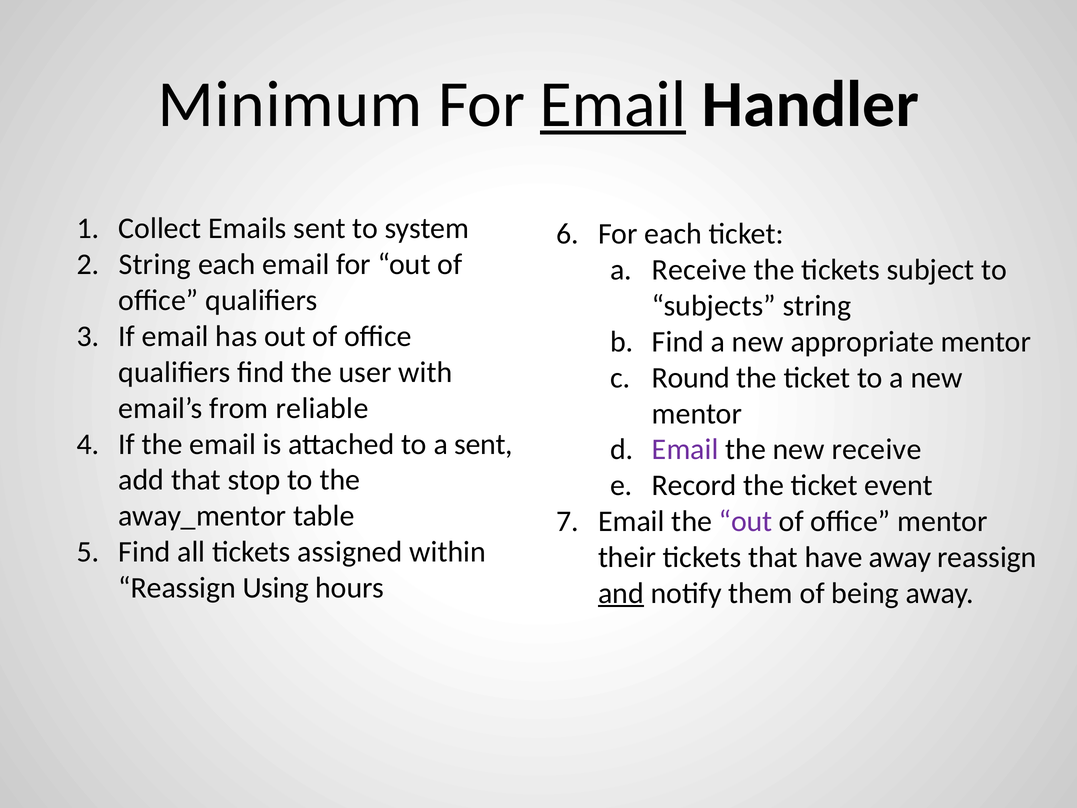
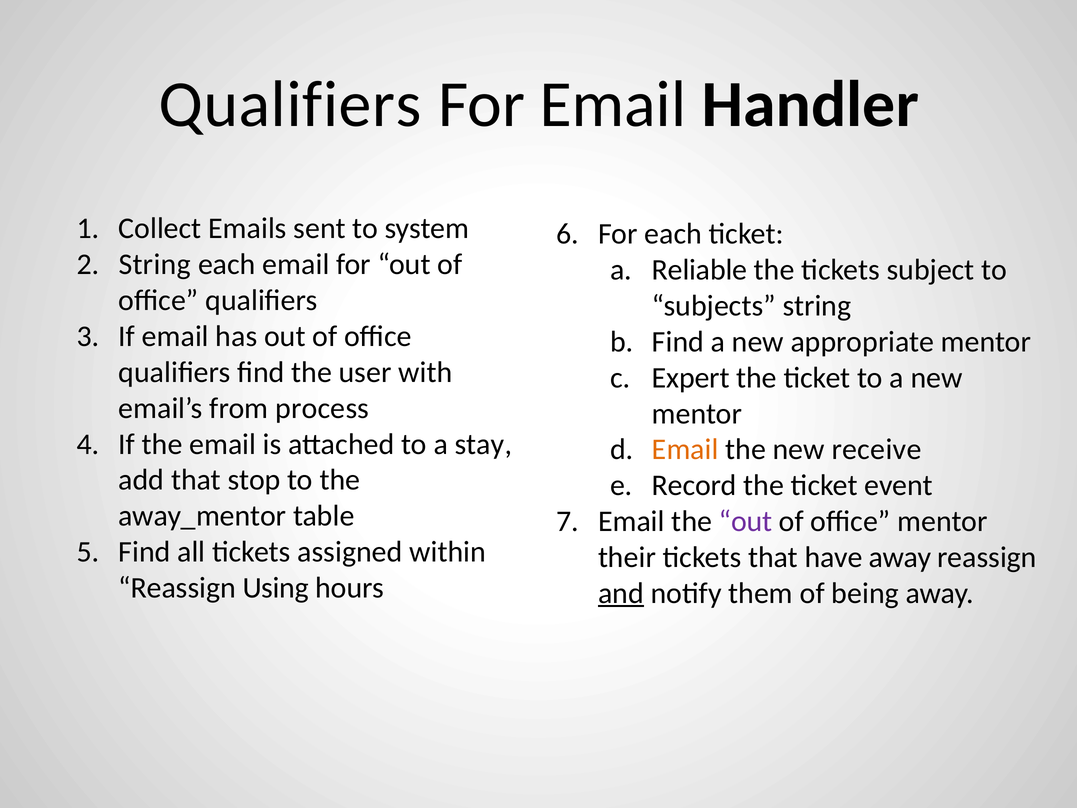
Minimum at (290, 104): Minimum -> Qualifiers
Email at (613, 104) underline: present -> none
a Receive: Receive -> Reliable
Round: Round -> Expert
reliable: reliable -> process
a sent: sent -> stay
Email at (685, 449) colour: purple -> orange
